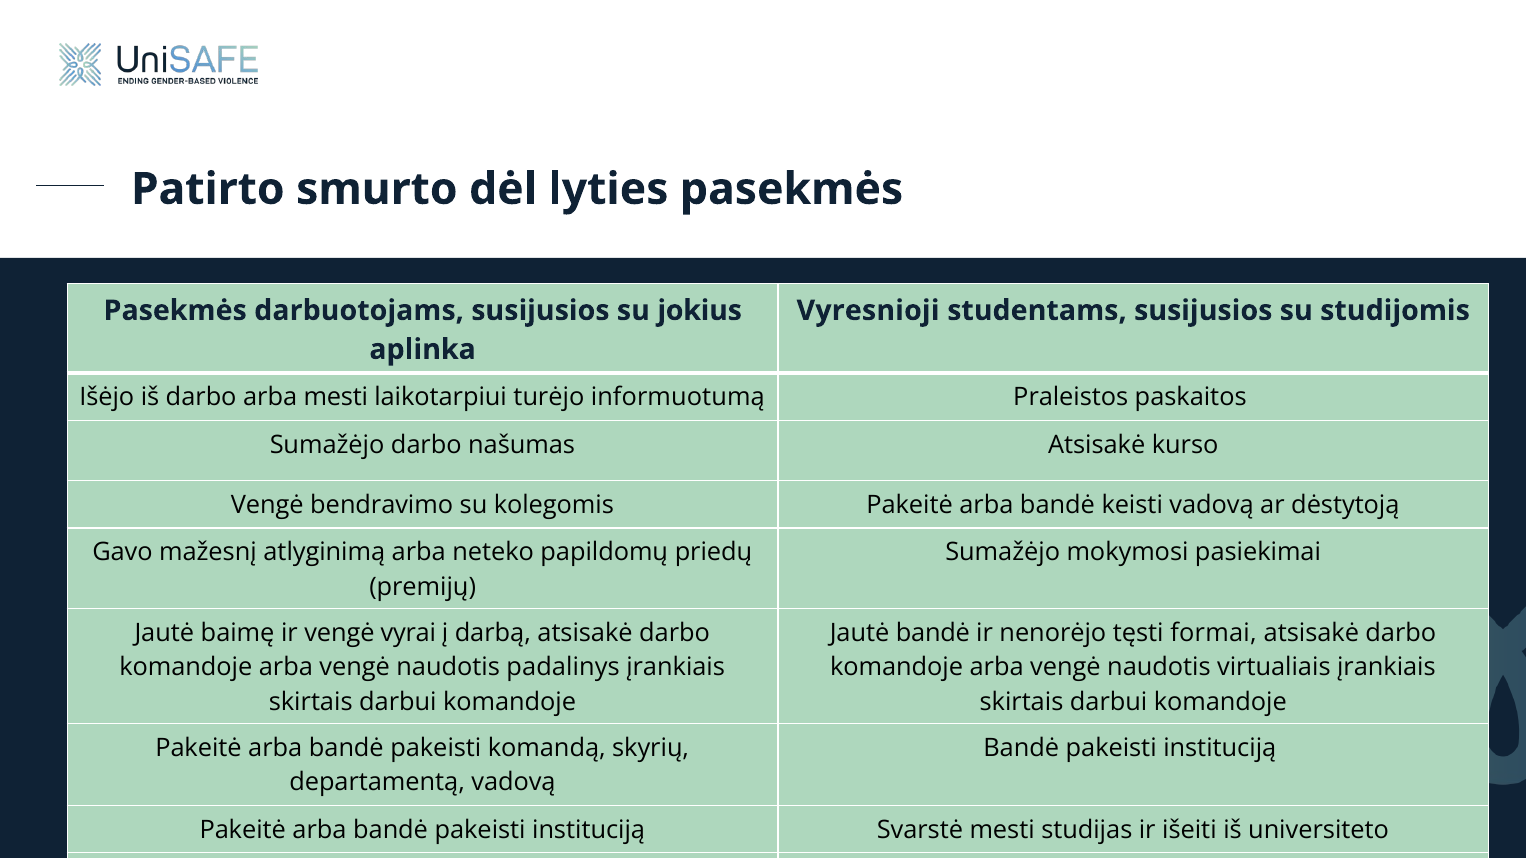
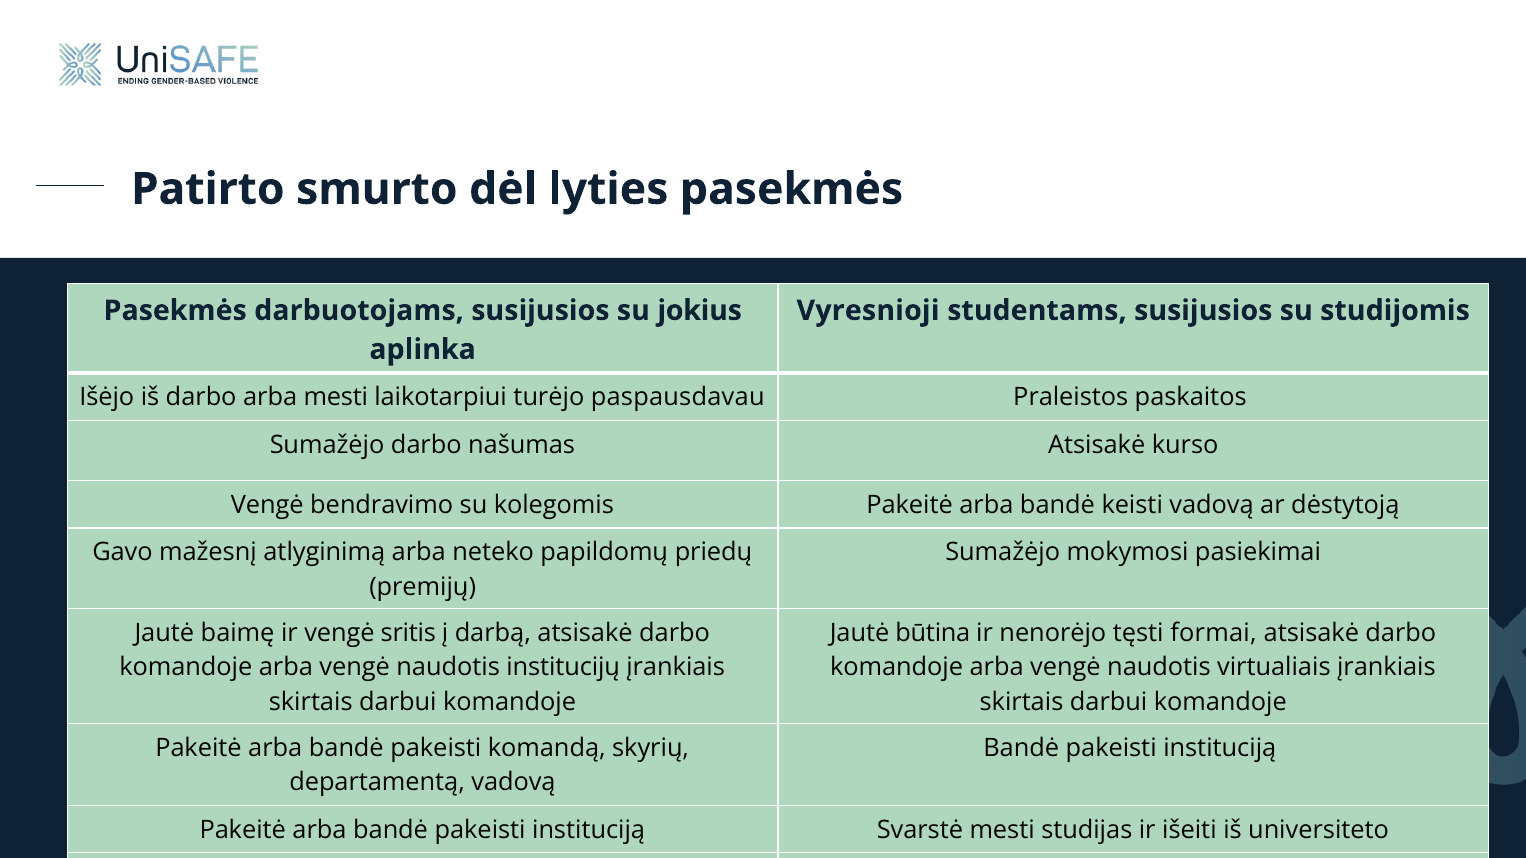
informuotumą: informuotumą -> paspausdavau
vyrai: vyrai -> sritis
Jautė bandė: bandė -> būtina
padalinys: padalinys -> institucijų
